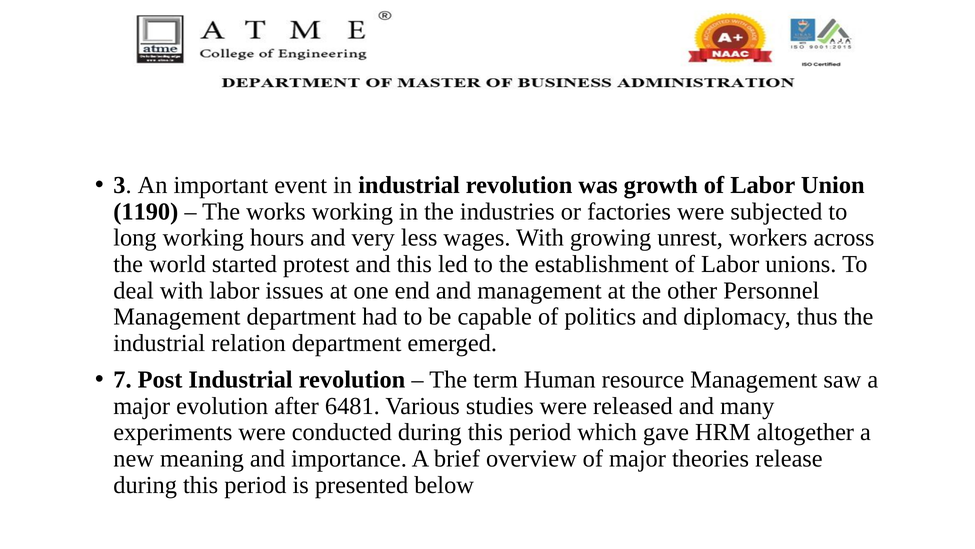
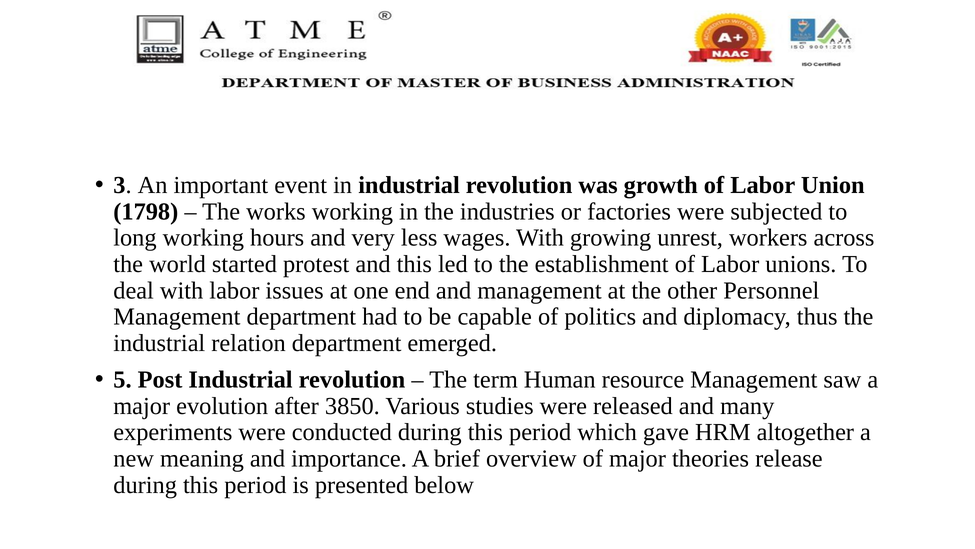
1190: 1190 -> 1798
7: 7 -> 5
6481: 6481 -> 3850
